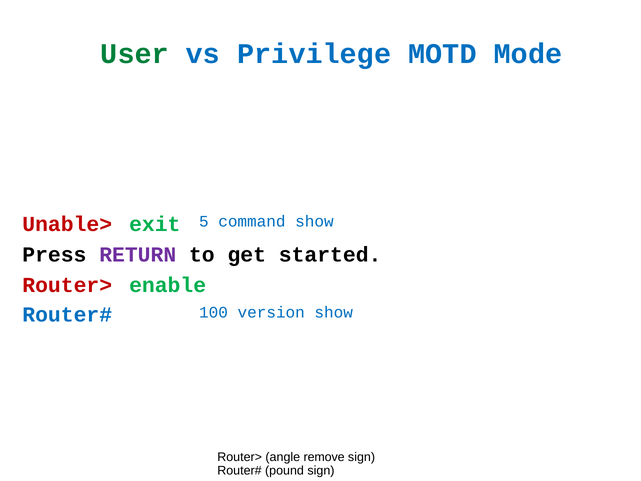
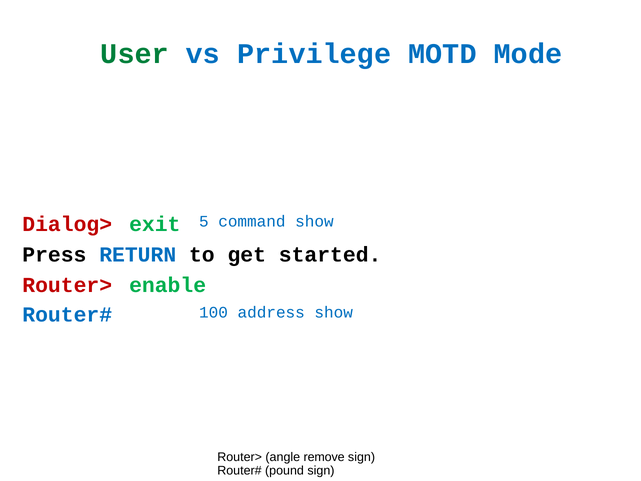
Unable>: Unable> -> Dialog>
RETURN colour: purple -> blue
version: version -> address
